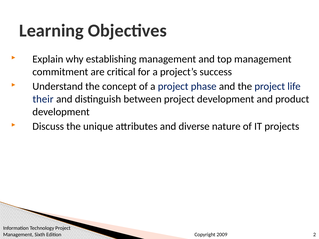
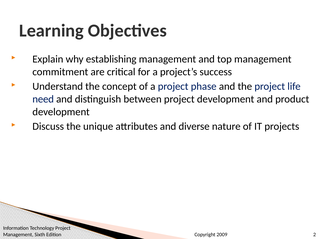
their: their -> need
